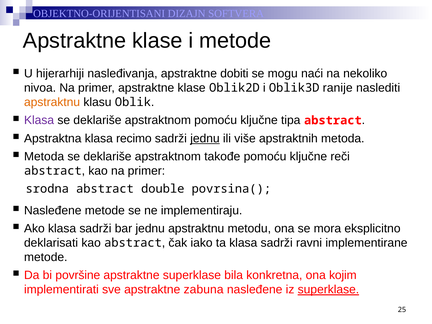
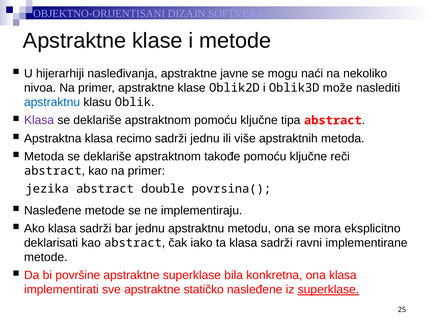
dobiti: dobiti -> javne
ranije: ranije -> može
apstraktnu at (52, 102) colour: orange -> blue
jednu at (205, 138) underline: present -> none
srodna: srodna -> jezika
ona kojim: kojim -> klasa
zabuna: zabuna -> statičko
